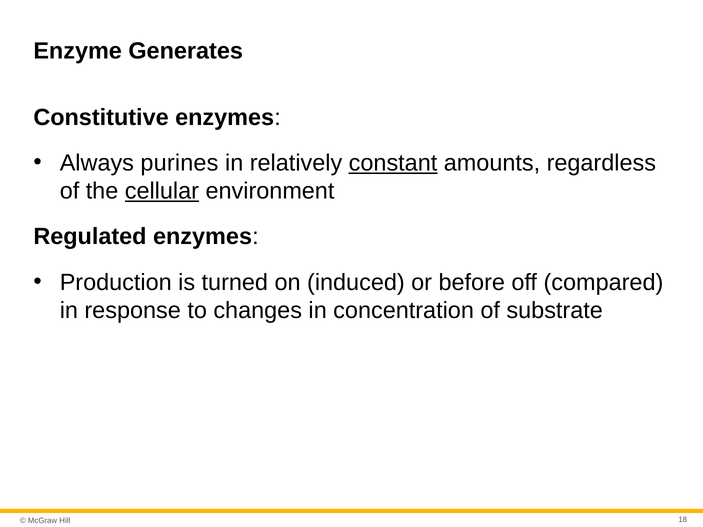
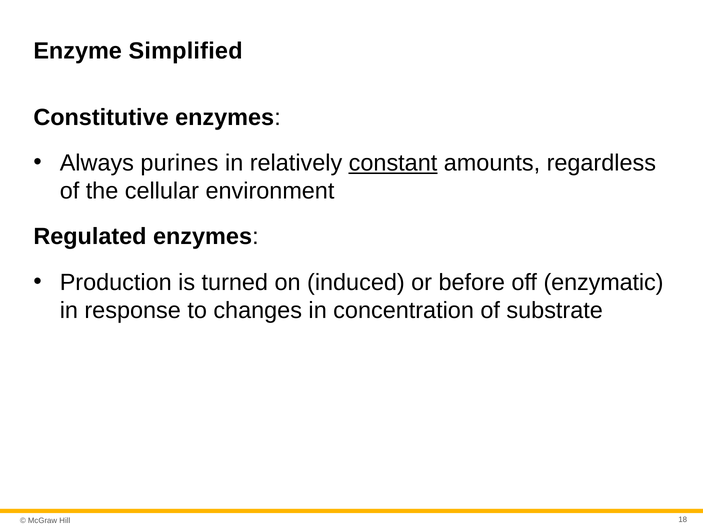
Generates: Generates -> Simplified
cellular underline: present -> none
compared: compared -> enzymatic
